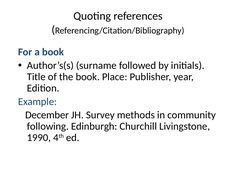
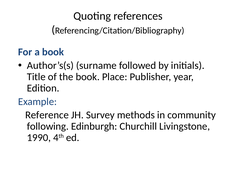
December: December -> Reference
